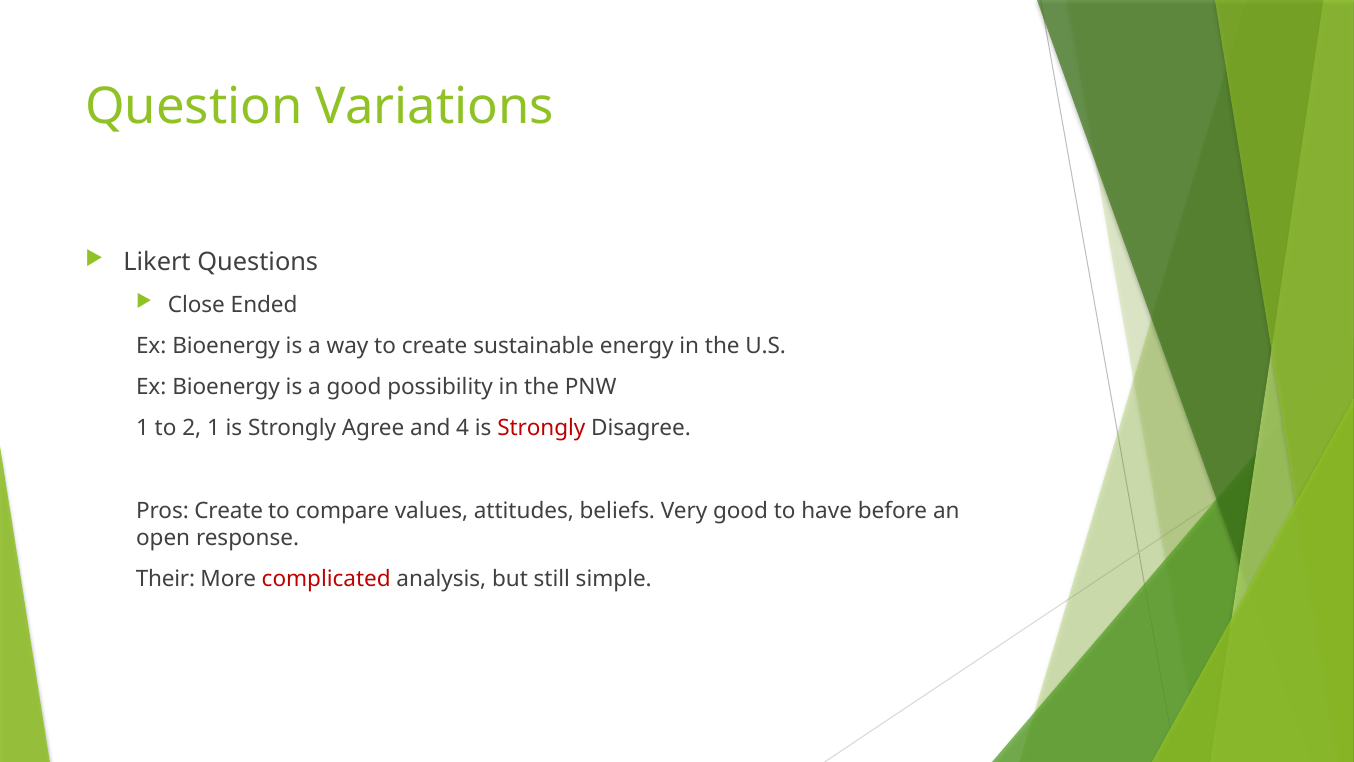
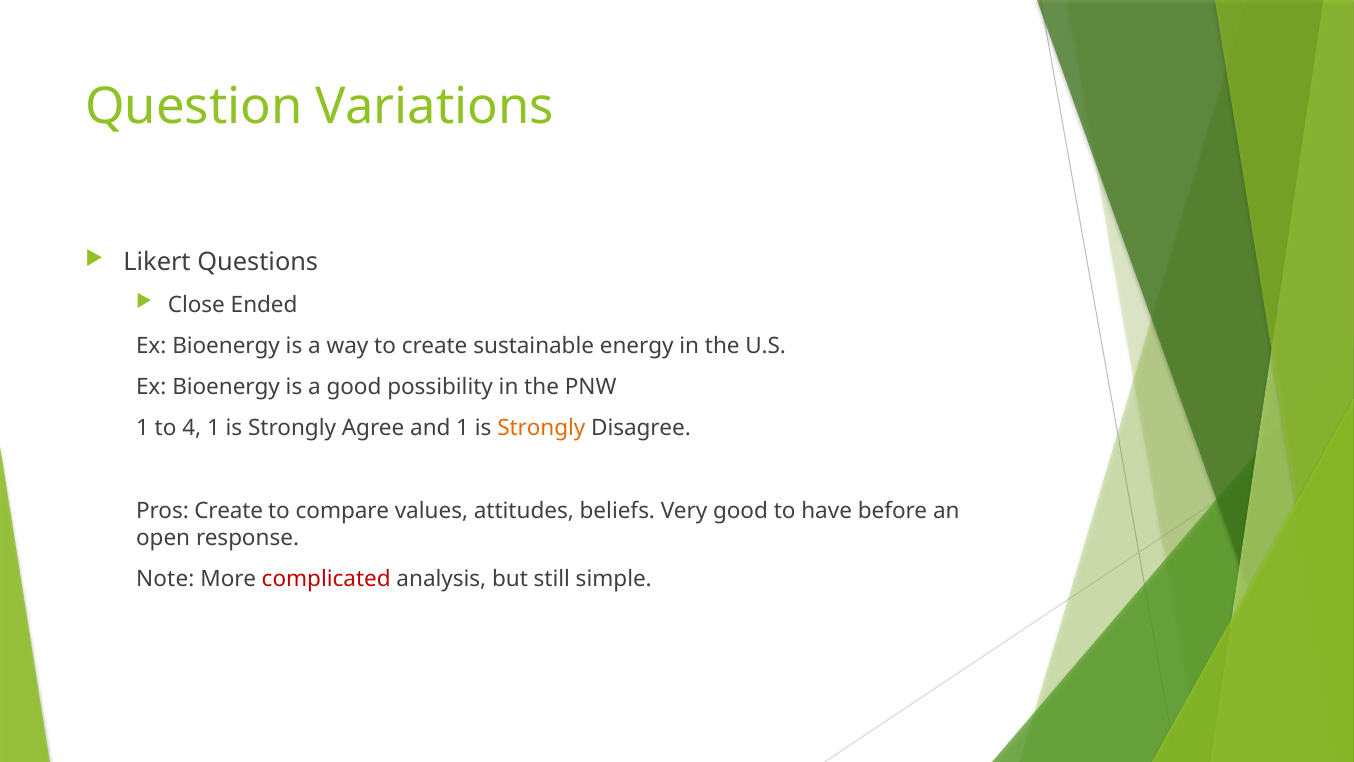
2: 2 -> 4
and 4: 4 -> 1
Strongly at (541, 428) colour: red -> orange
Their: Their -> Note
